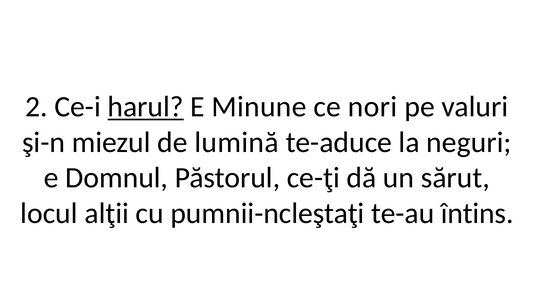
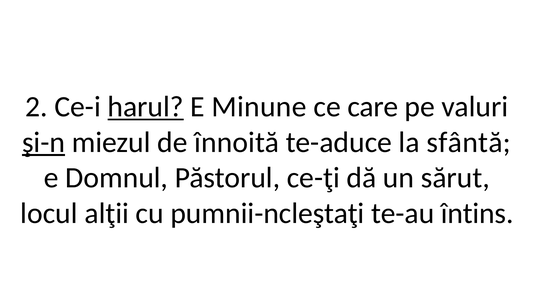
nori: nori -> care
şi-n underline: none -> present
lumină: lumină -> înnoită
neguri: neguri -> sfântă
